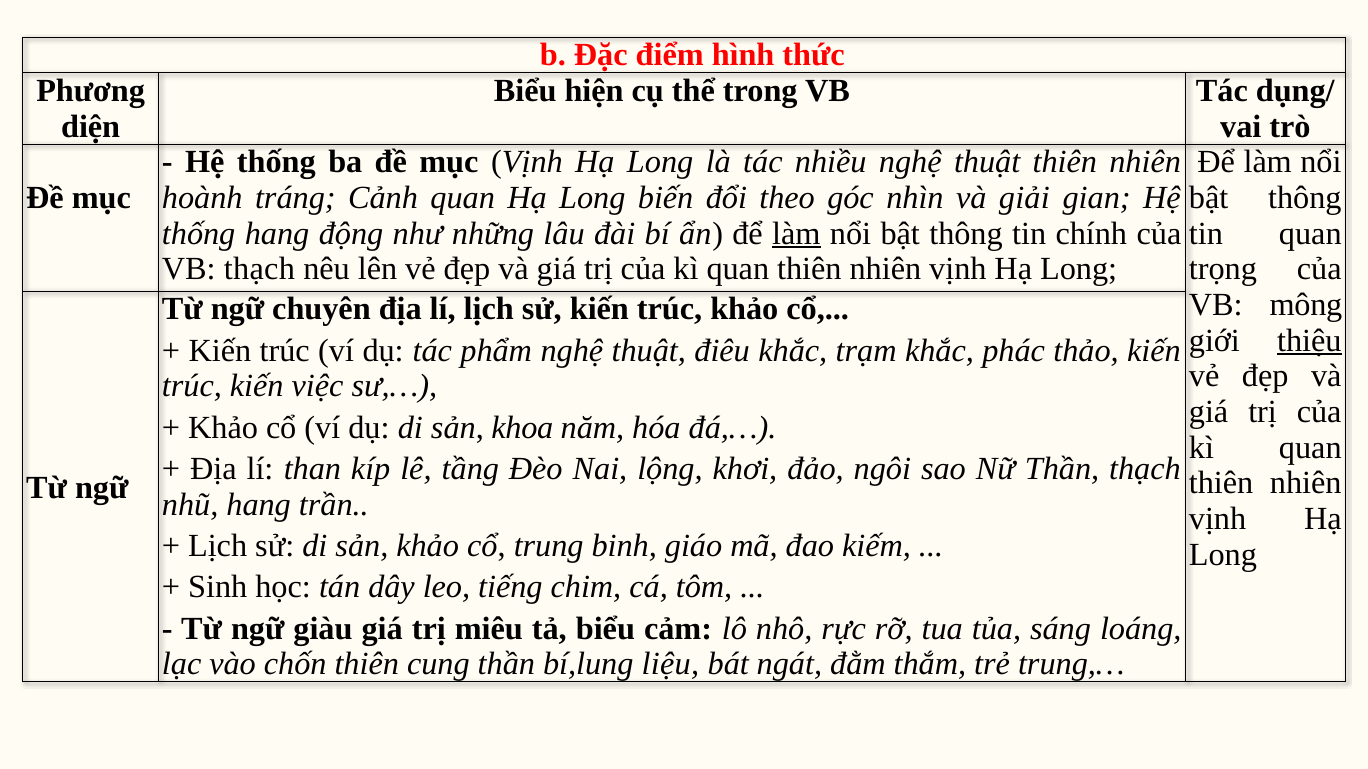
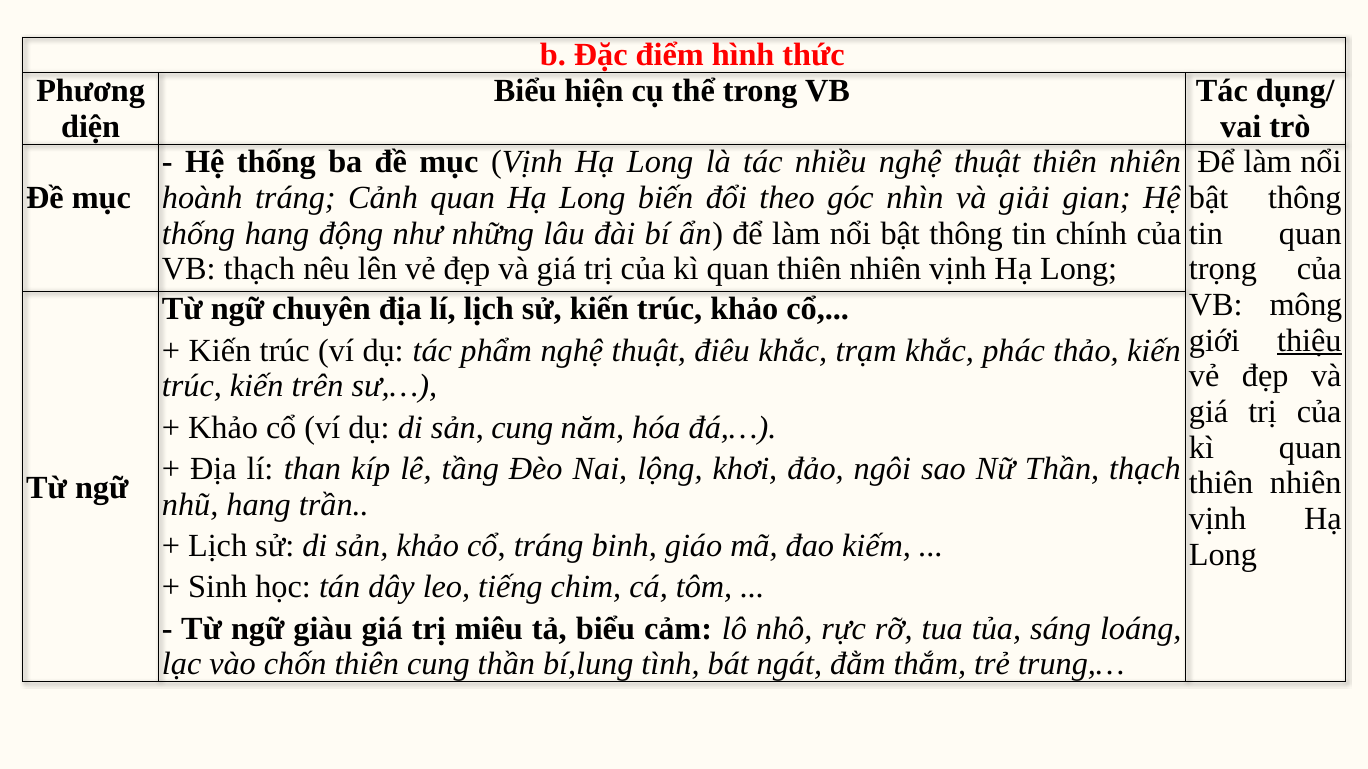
làm at (796, 234) underline: present -> none
việc: việc -> trên
sản khoa: khoa -> cung
cổ trung: trung -> tráng
liệu: liệu -> tình
